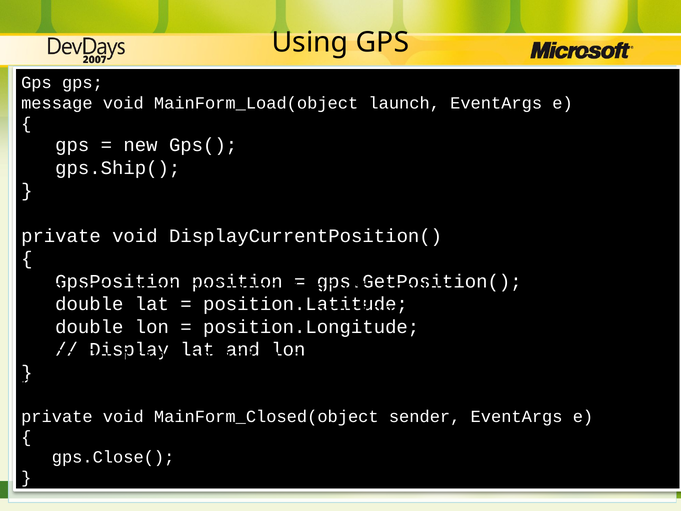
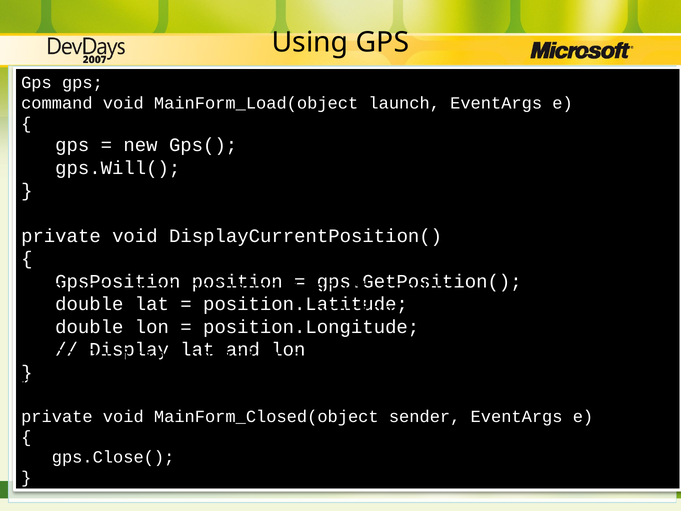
message: message -> command
gps.Ship(: gps.Ship( -> gps.Will(
